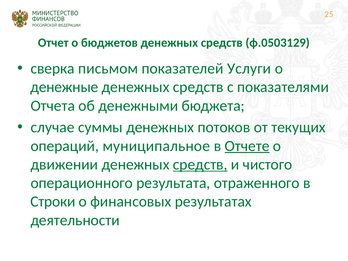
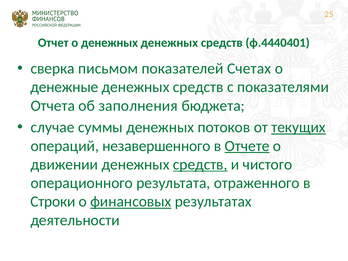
о бюджетов: бюджетов -> денежных
ф.0503129: ф.0503129 -> ф.4440401
Услуги: Услуги -> Счетах
денежными: денежными -> заполнения
текущих underline: none -> present
муниципальное: муниципальное -> незавершенного
финансовых underline: none -> present
